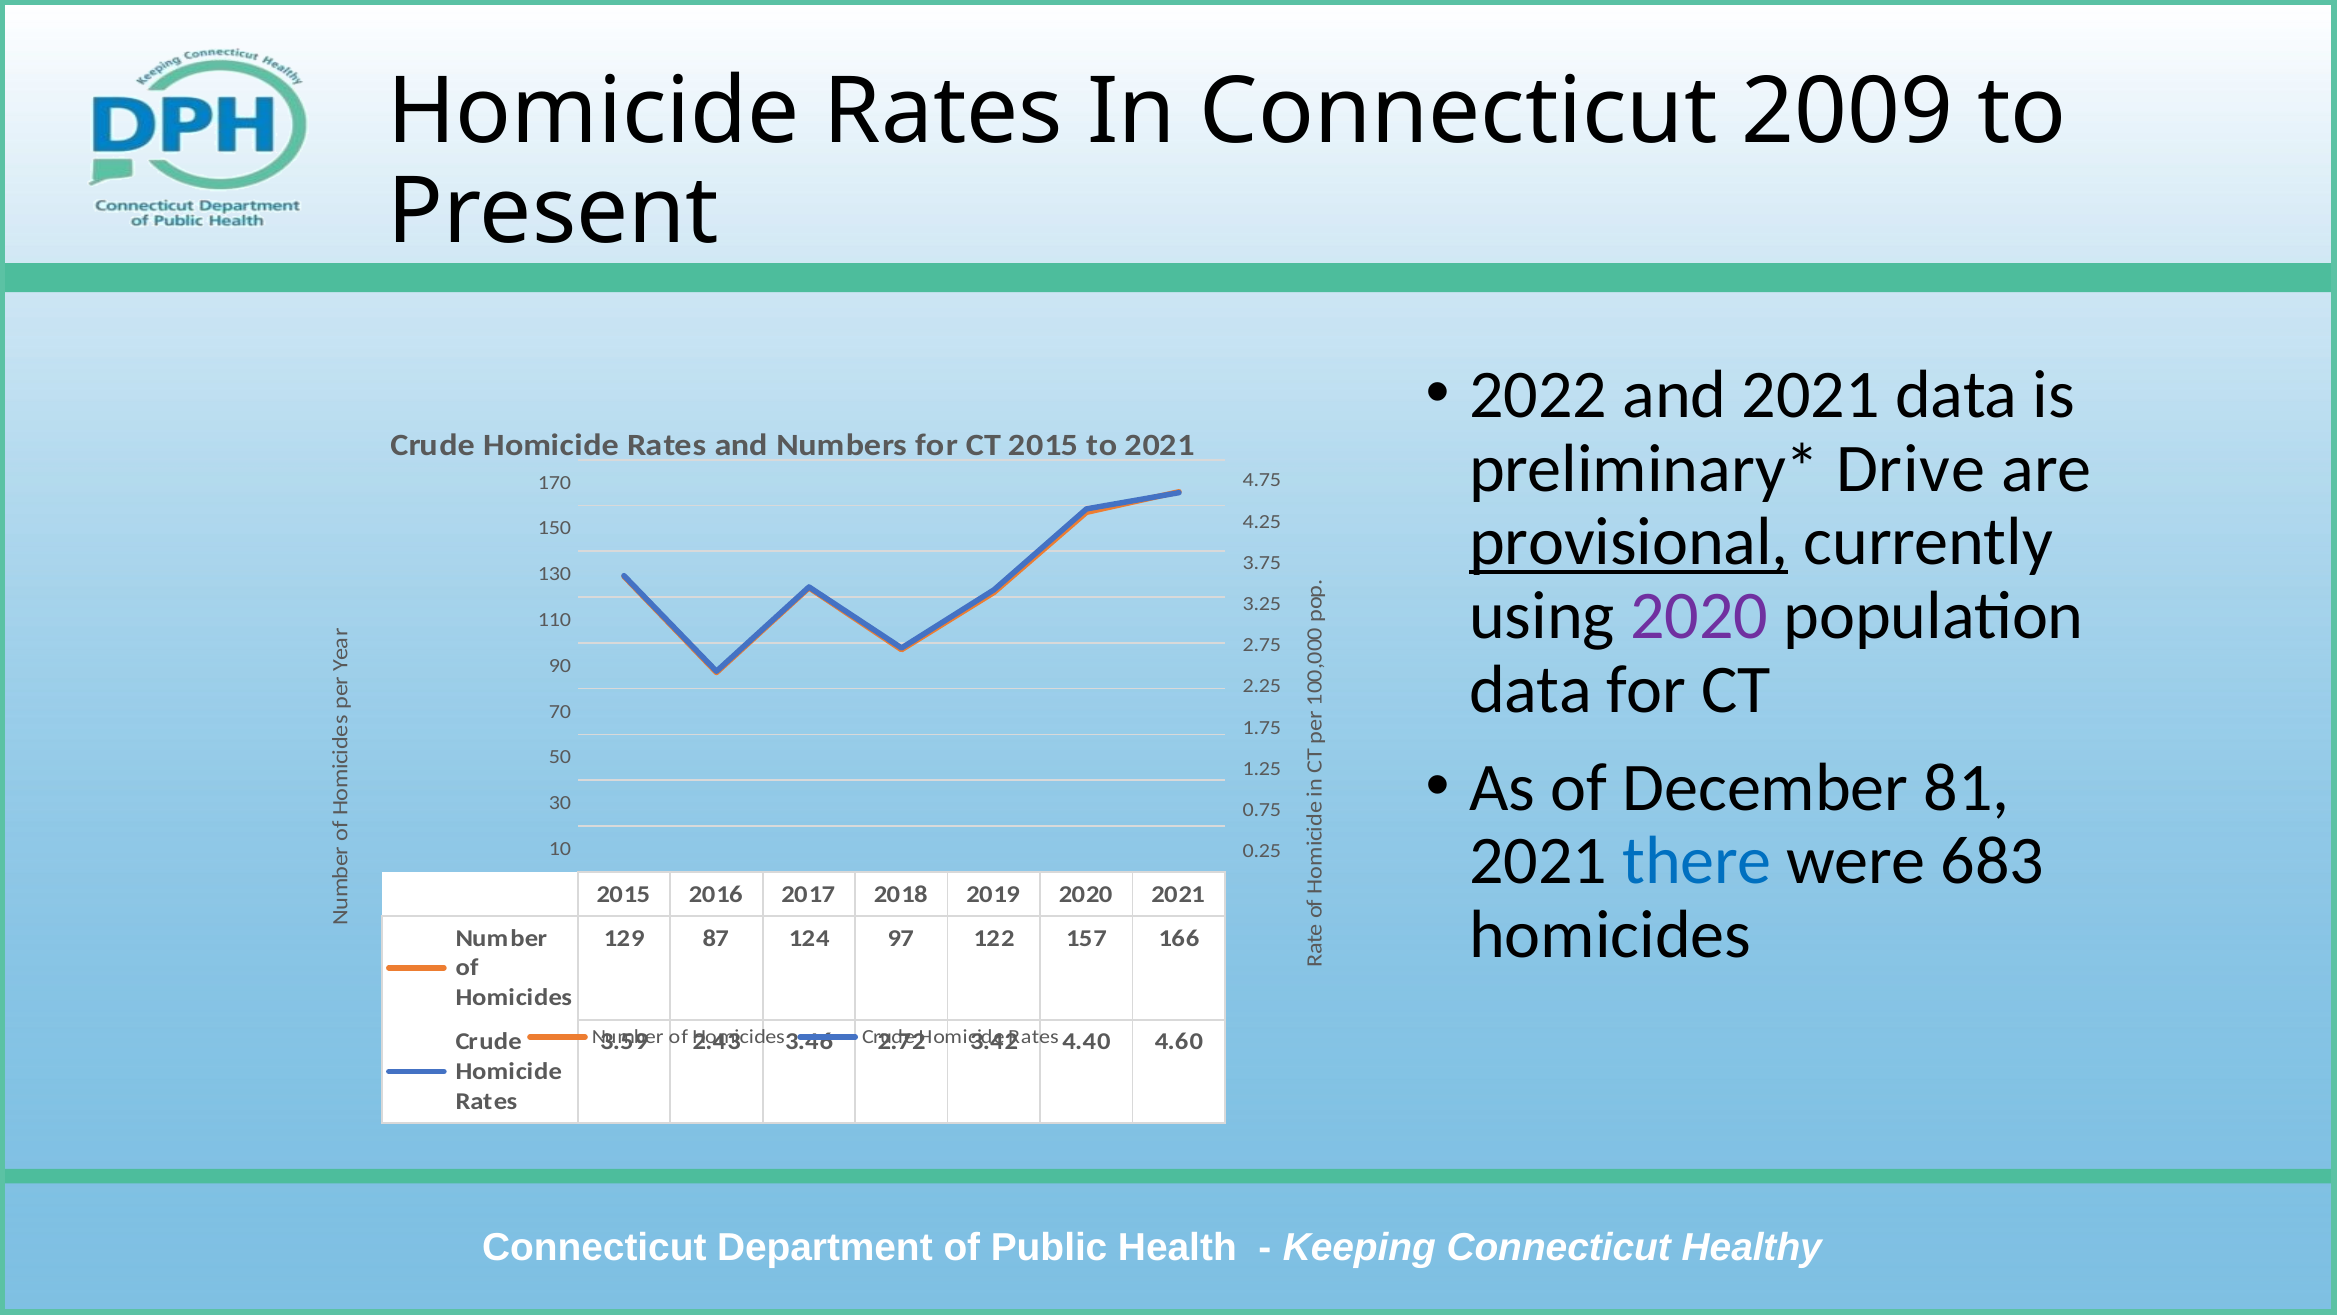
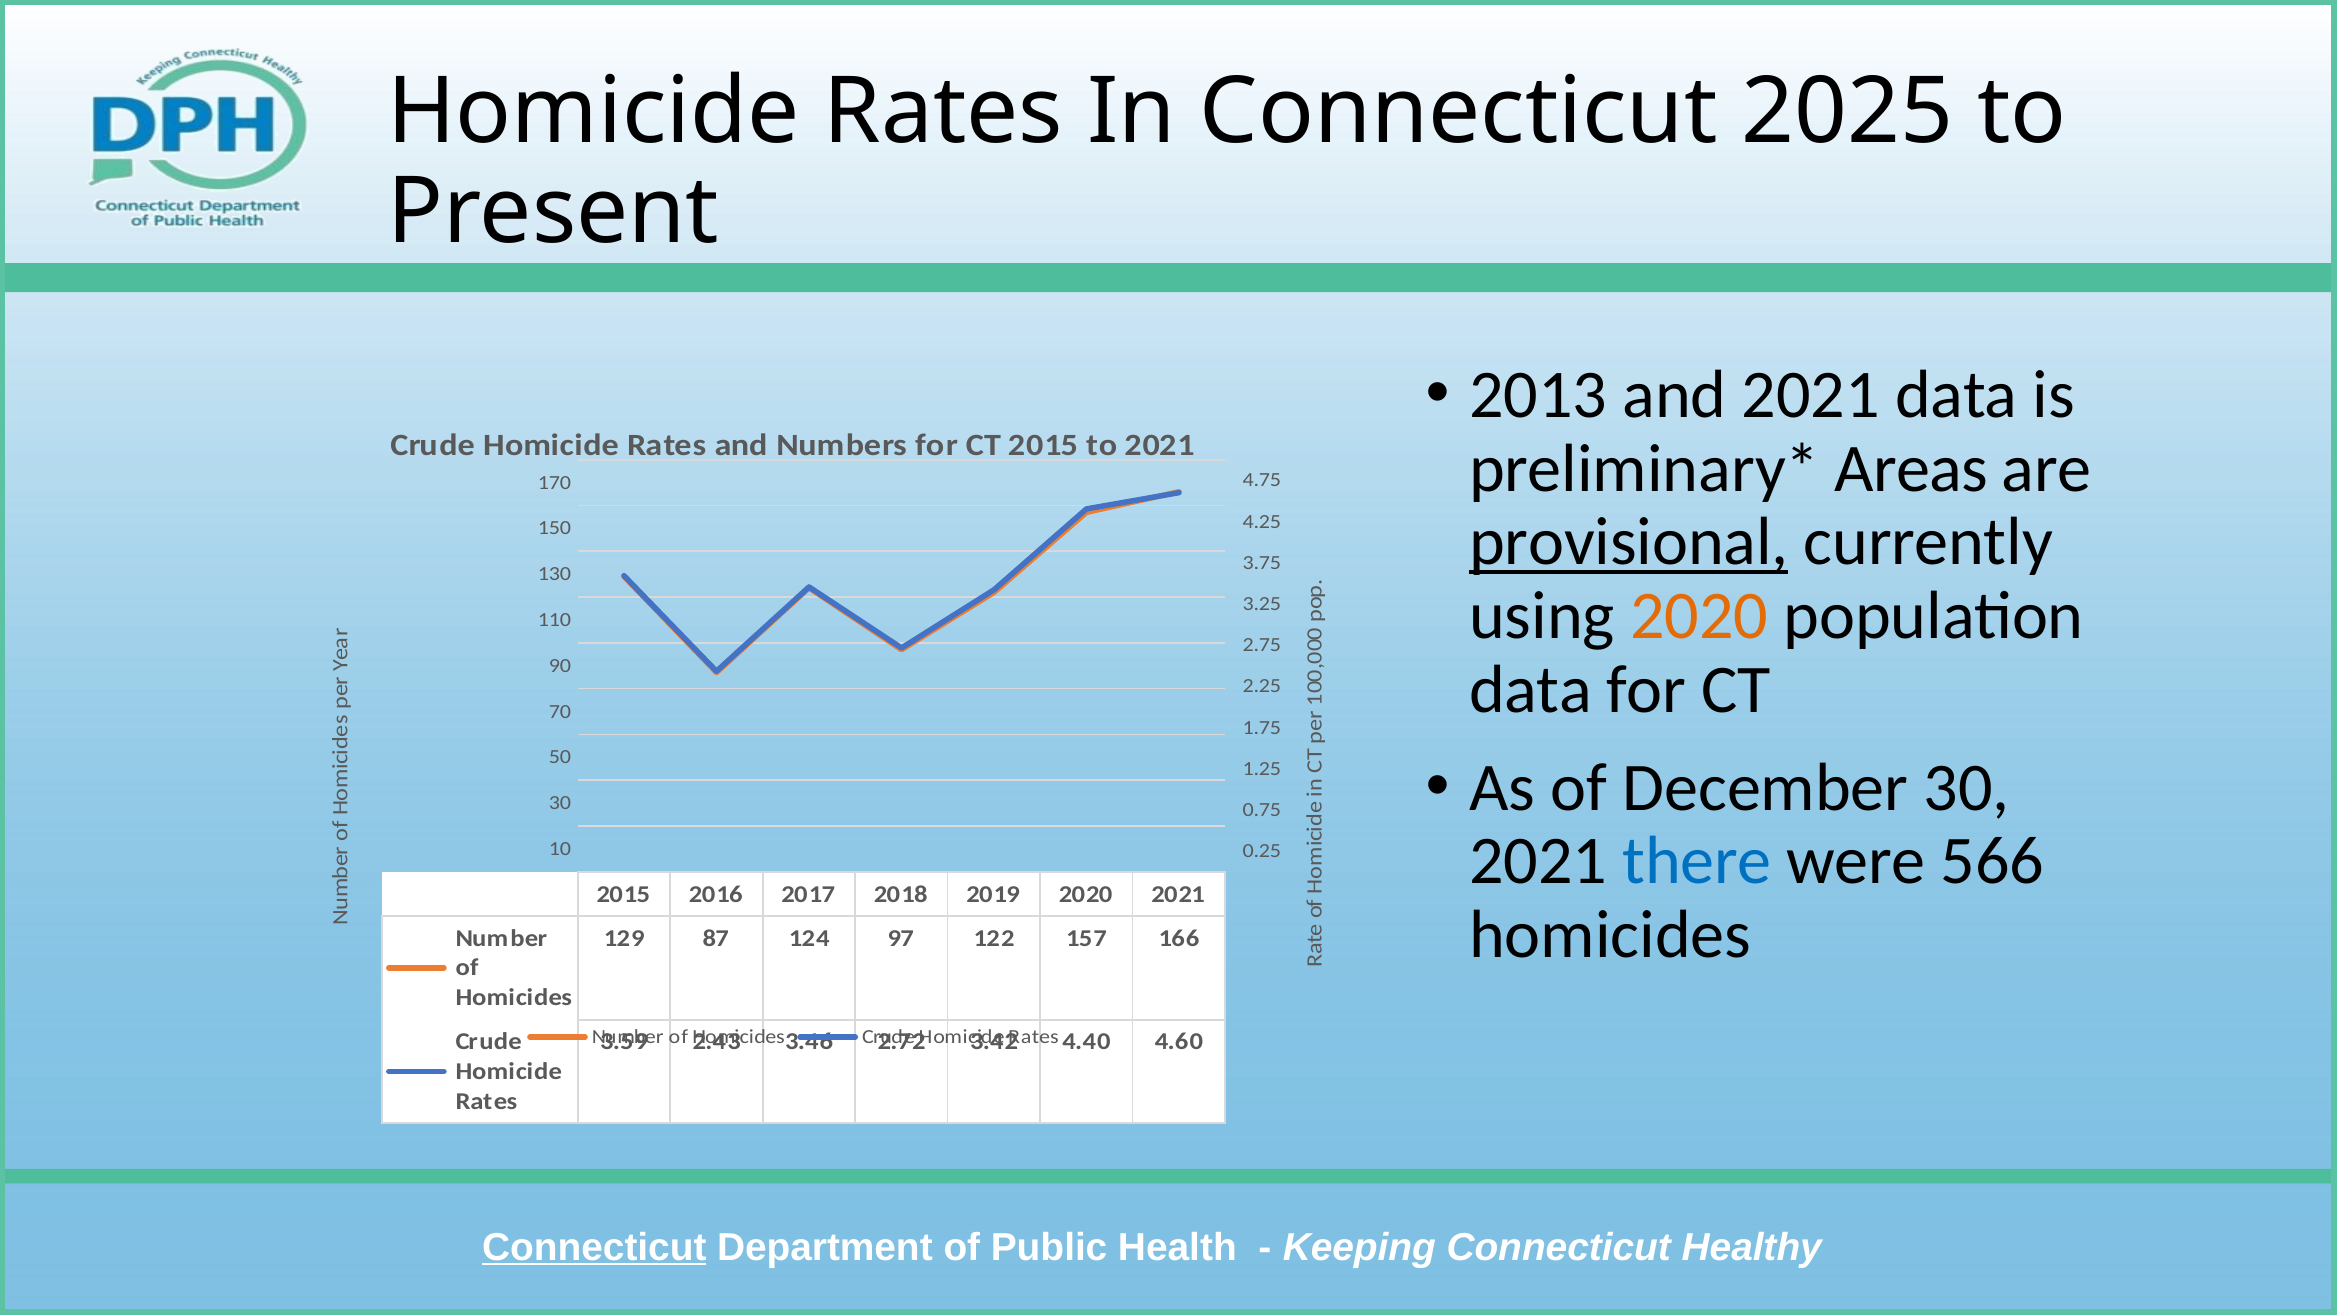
2009: 2009 -> 2025
2022: 2022 -> 2013
Drive: Drive -> Areas
2020 at (1699, 616) colour: purple -> orange
December 81: 81 -> 30
683: 683 -> 566
Connecticut at (594, 1247) underline: none -> present
